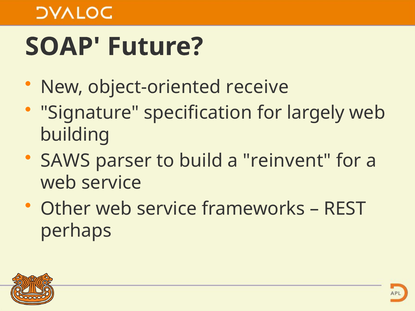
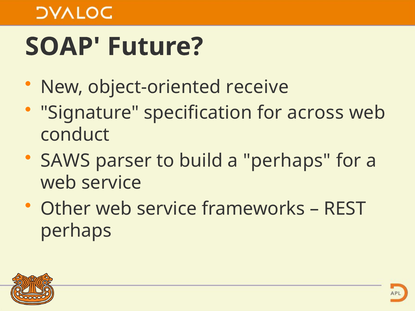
largely: largely -> across
building: building -> conduct
a reinvent: reinvent -> perhaps
